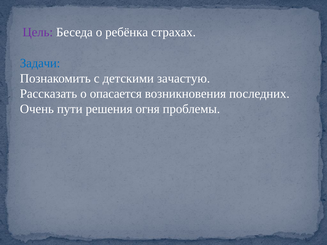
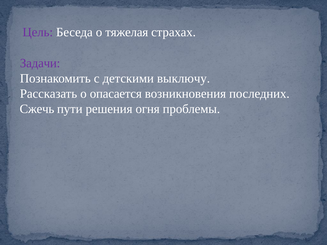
ребёнка: ребёнка -> тяжелая
Задачи colour: blue -> purple
зачастую: зачастую -> выключу
Очень: Очень -> Сжечь
